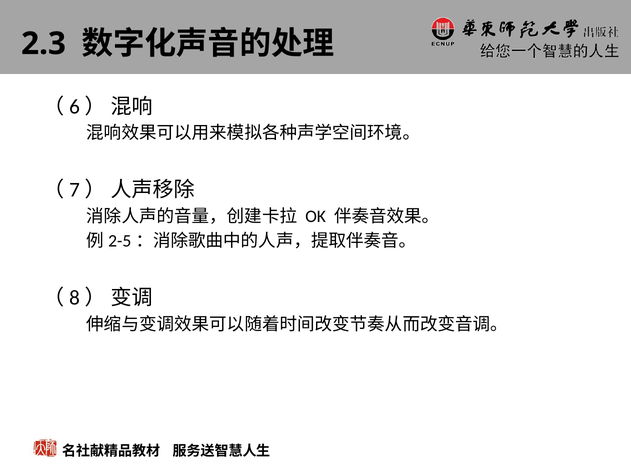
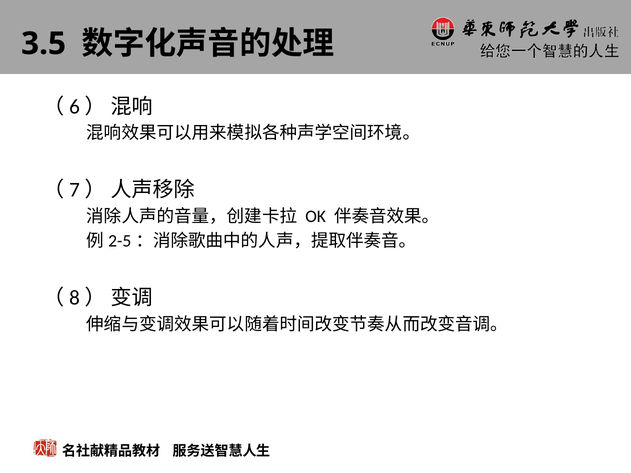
2.3: 2.3 -> 3.5
